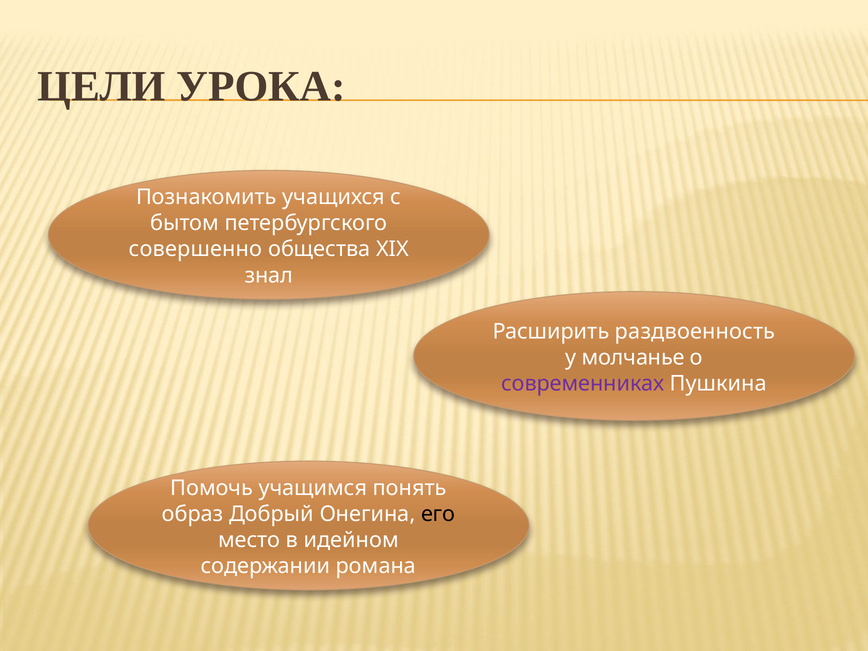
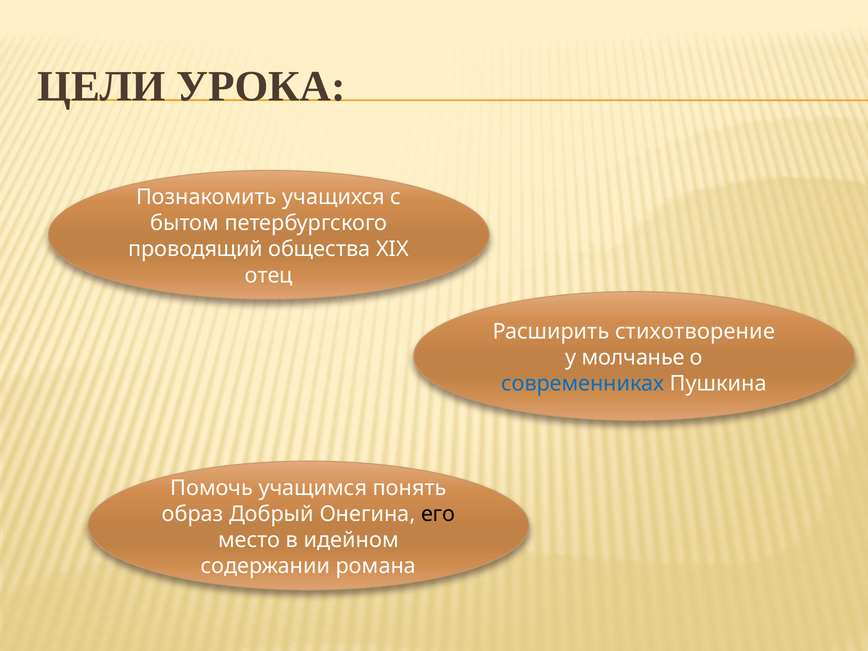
совершенно: совершенно -> проводящий
знал: знал -> отец
раздвоенность: раздвоенность -> стихотворение
современниках colour: purple -> blue
